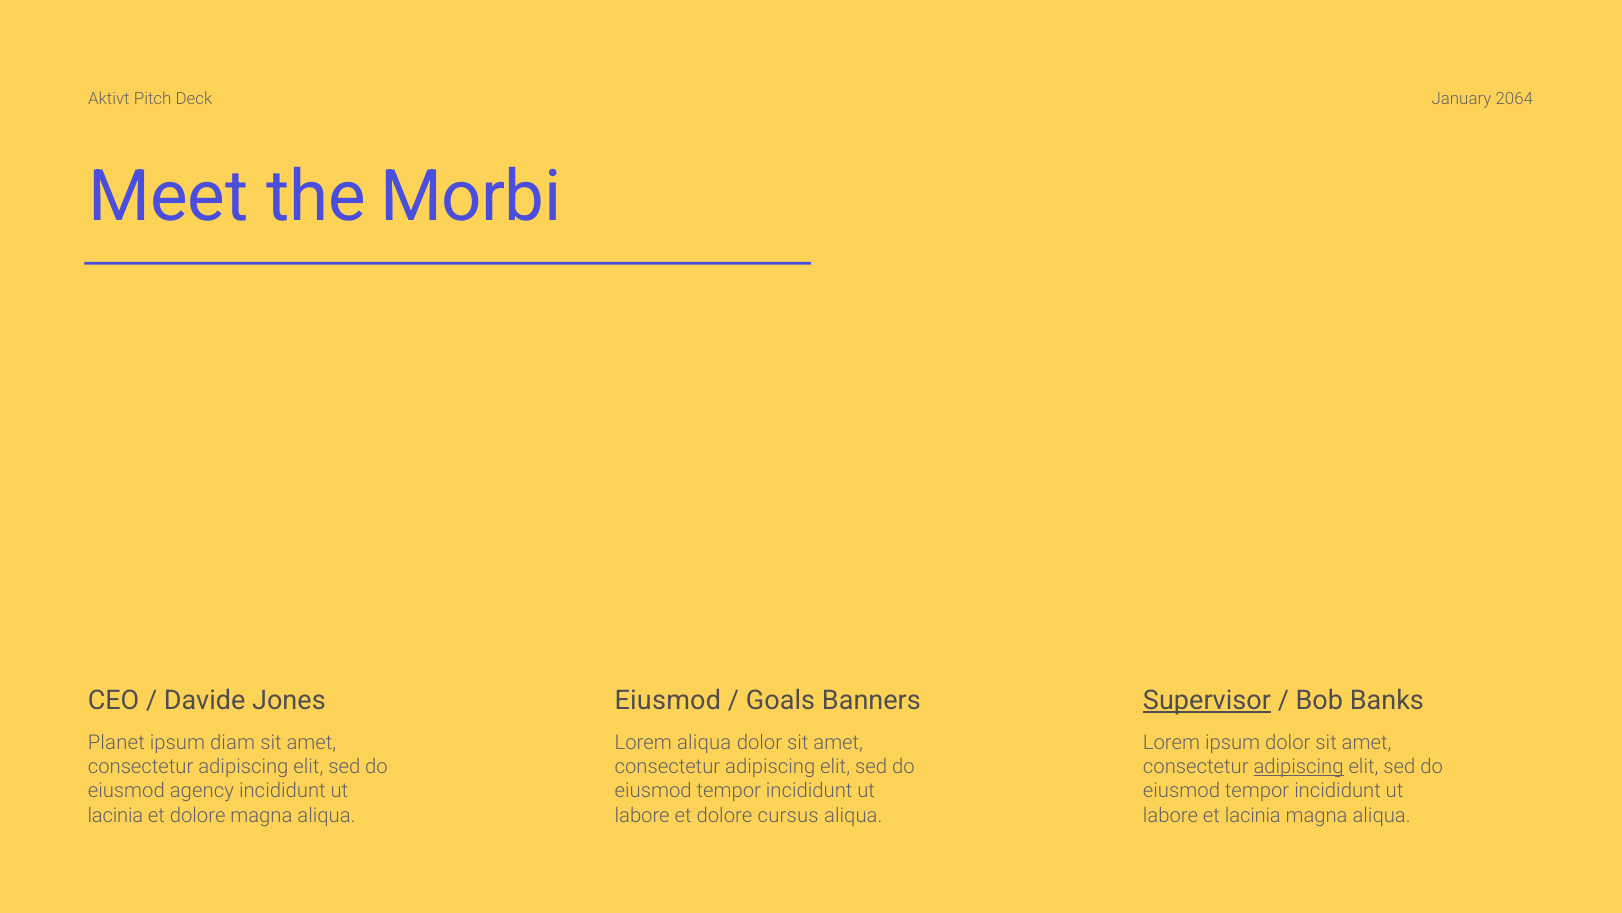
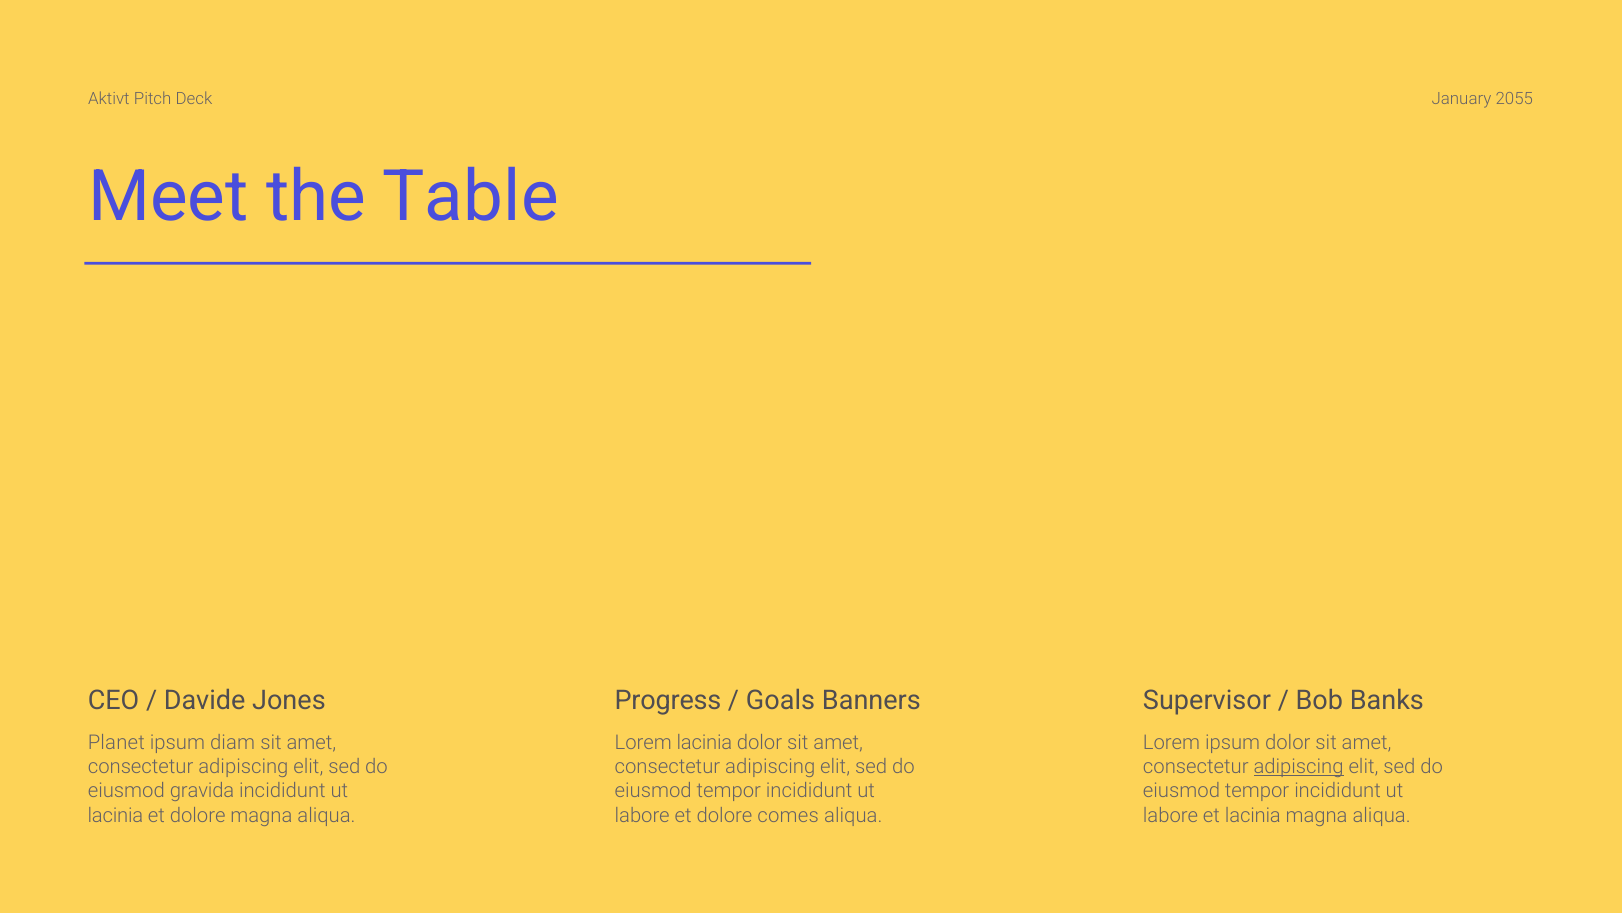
2064: 2064 -> 2055
Morbi: Morbi -> Table
Eiusmod at (668, 700): Eiusmod -> Progress
Supervisor underline: present -> none
Lorem aliqua: aliqua -> lacinia
agency: agency -> gravida
cursus: cursus -> comes
